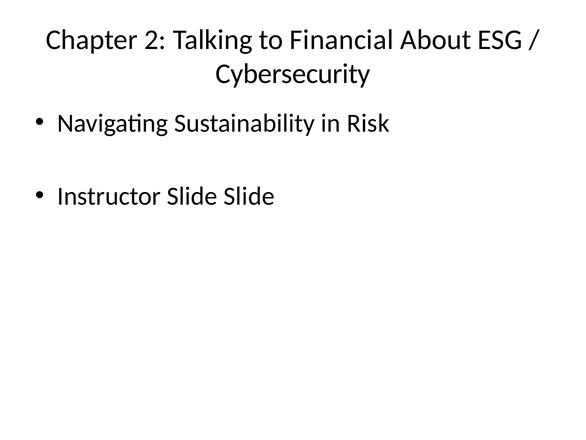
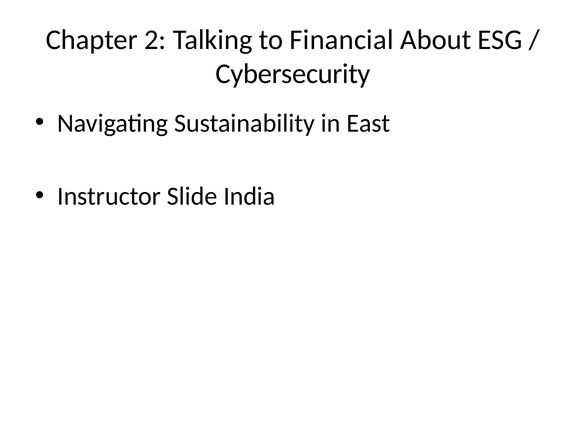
Risk: Risk -> East
Slide Slide: Slide -> India
